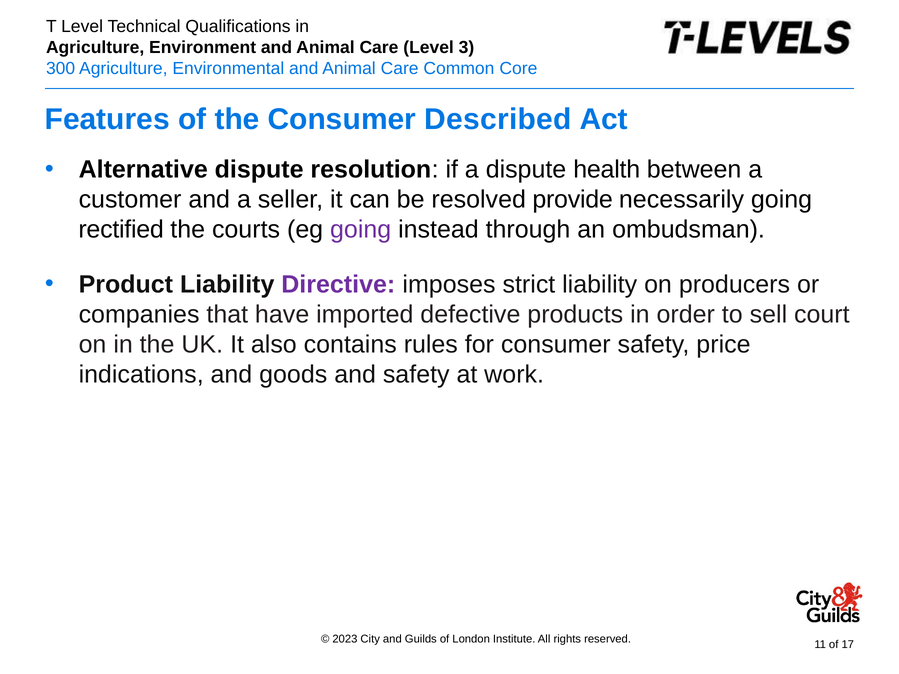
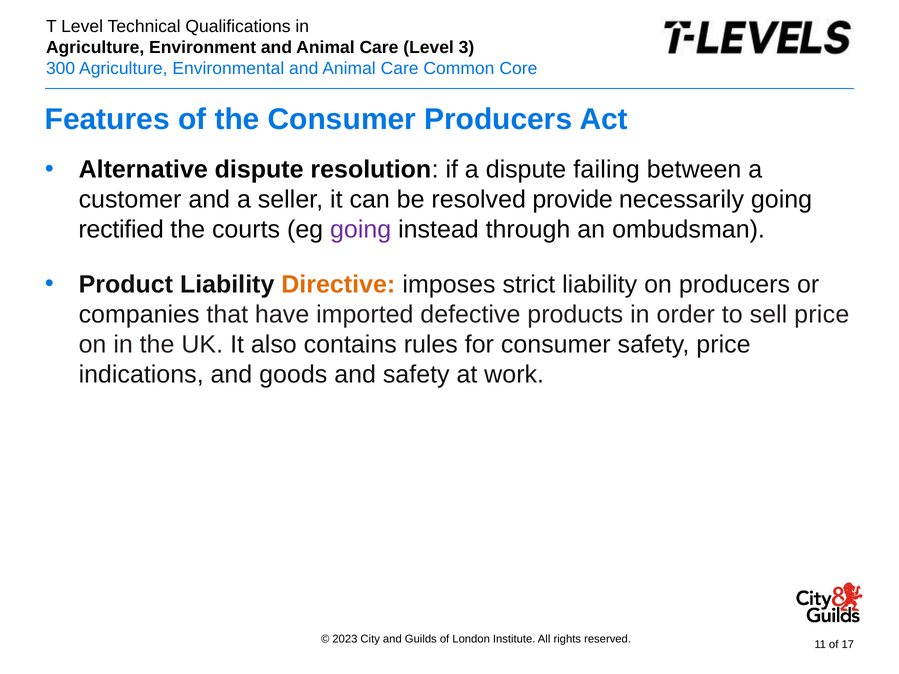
Consumer Described: Described -> Producers
health: health -> failing
Directive colour: purple -> orange
sell court: court -> price
